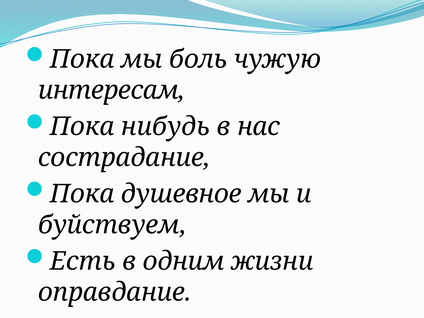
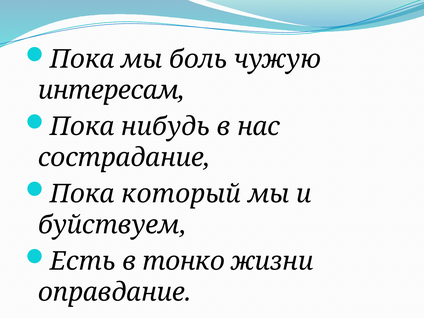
душевное: душевное -> который
одним: одним -> тонко
